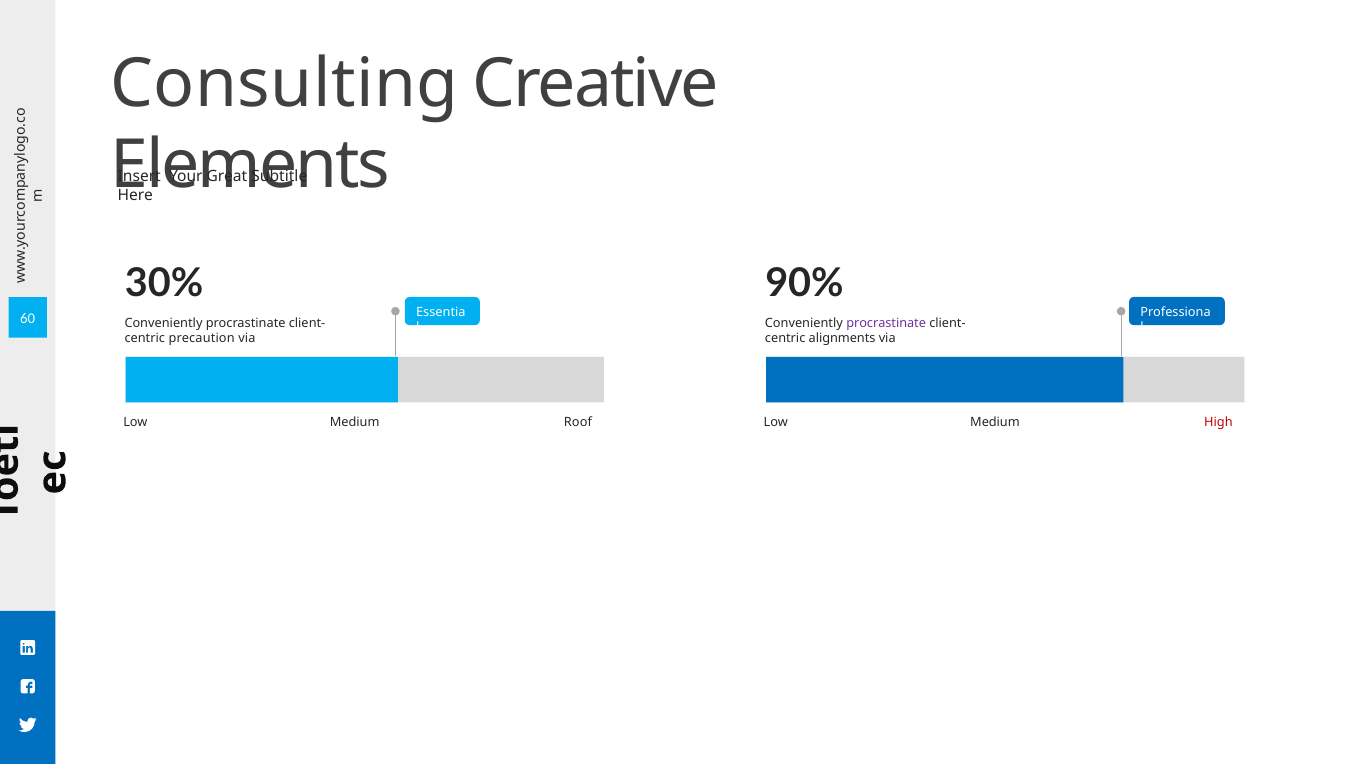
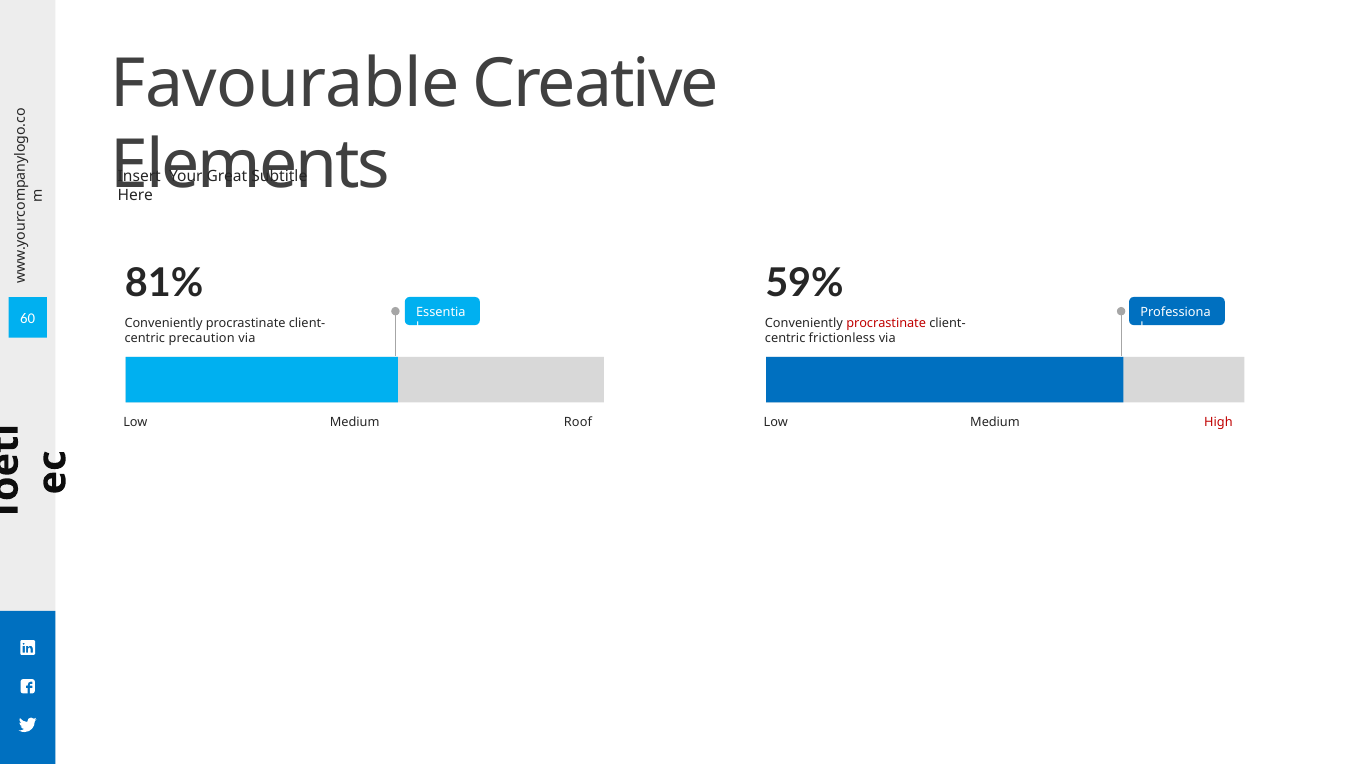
Consulting: Consulting -> Favourable
30%: 30% -> 81%
90%: 90% -> 59%
procrastinate at (886, 323) colour: purple -> red
alignments: alignments -> frictionless
